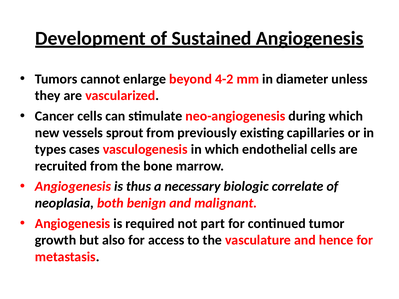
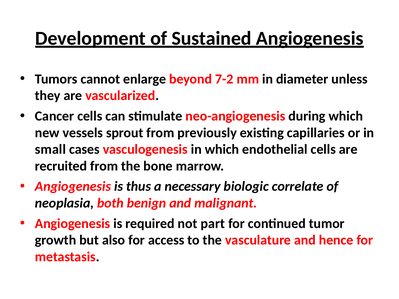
4-2: 4-2 -> 7-2
types: types -> small
